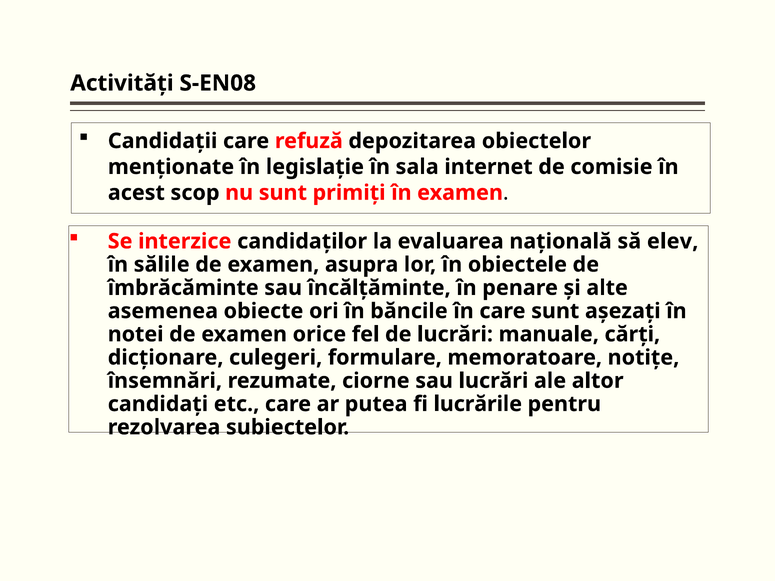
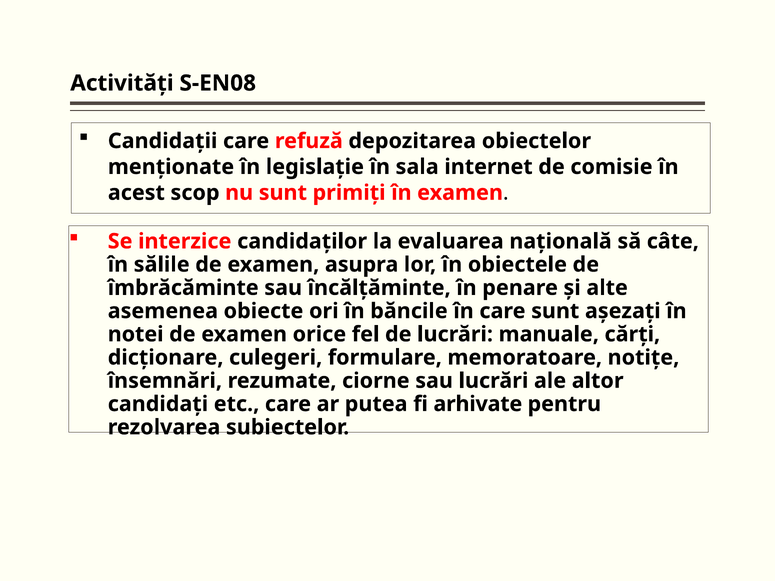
elev: elev -> câte
lucrările: lucrările -> arhivate
